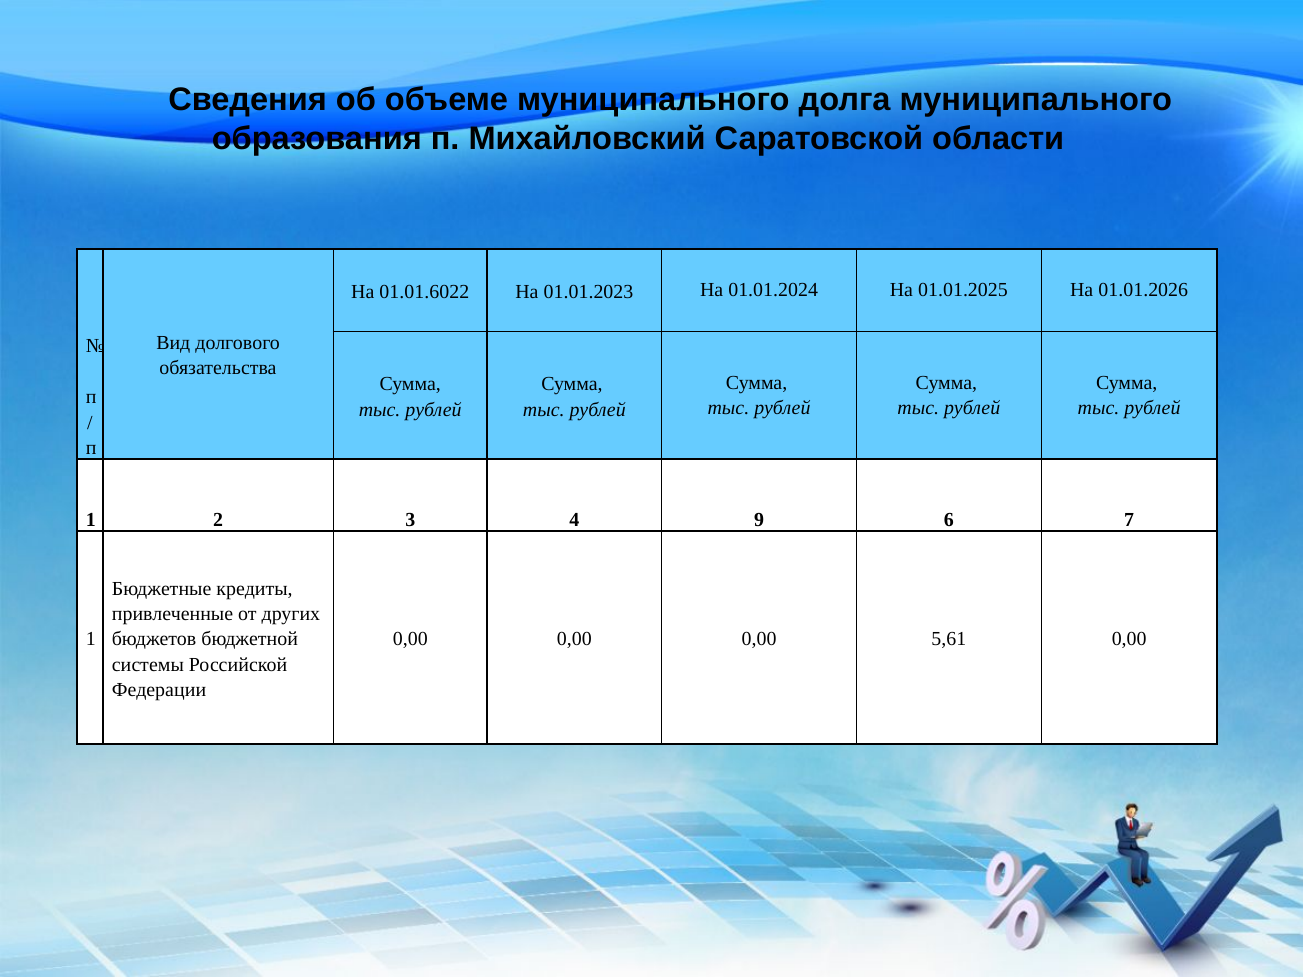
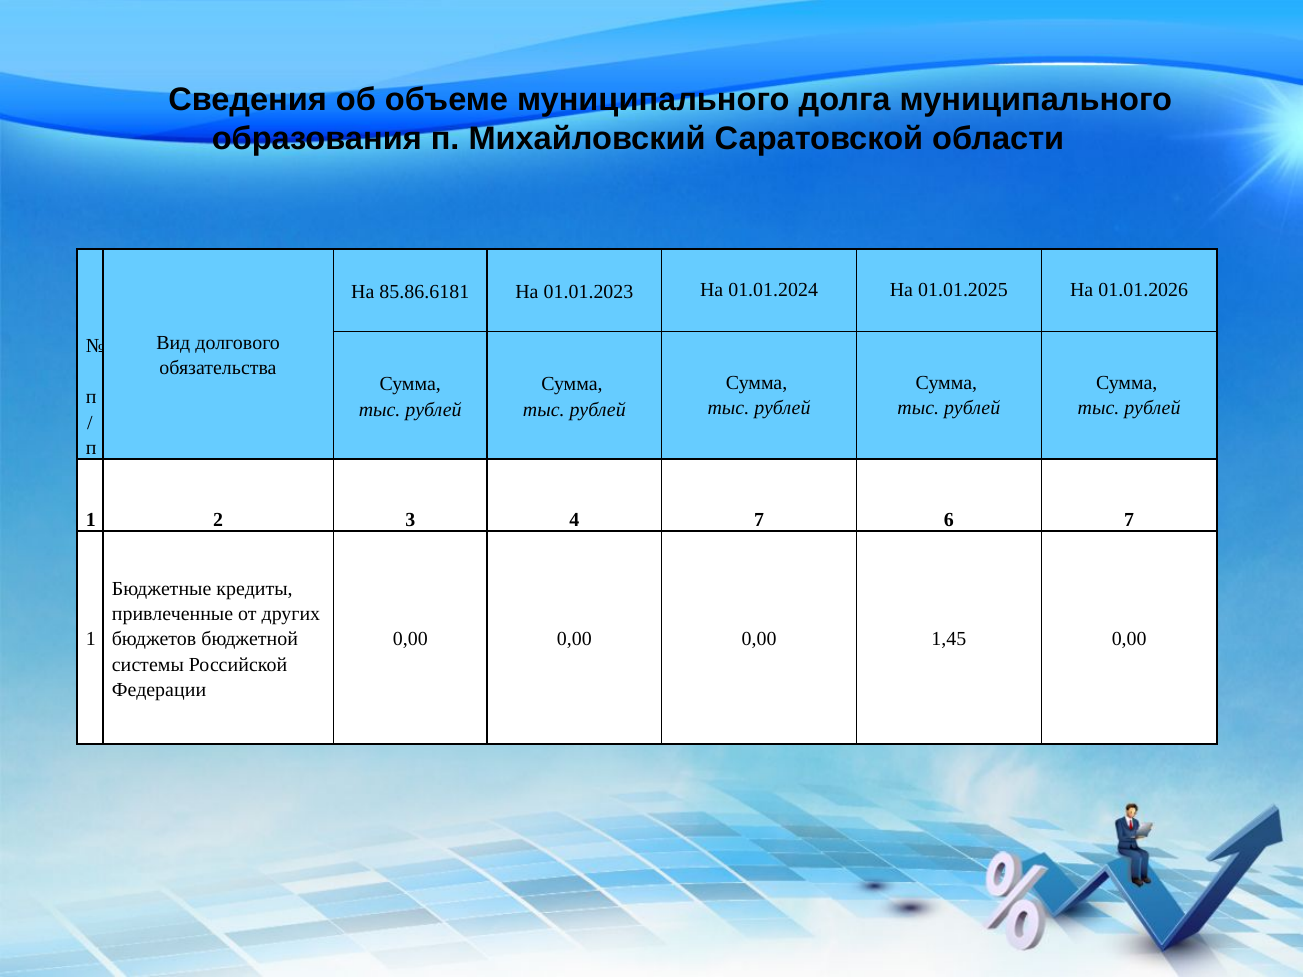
01.01.6022: 01.01.6022 -> 85.86.6181
4 9: 9 -> 7
5,61: 5,61 -> 1,45
